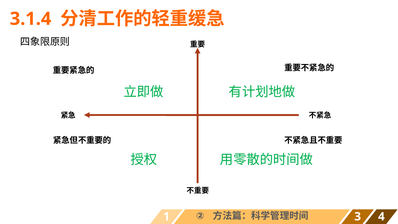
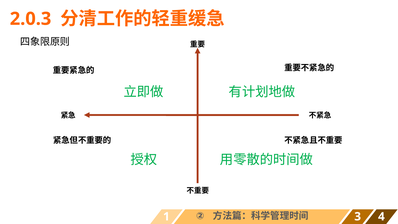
3.1.4: 3.1.4 -> 2.0.3
